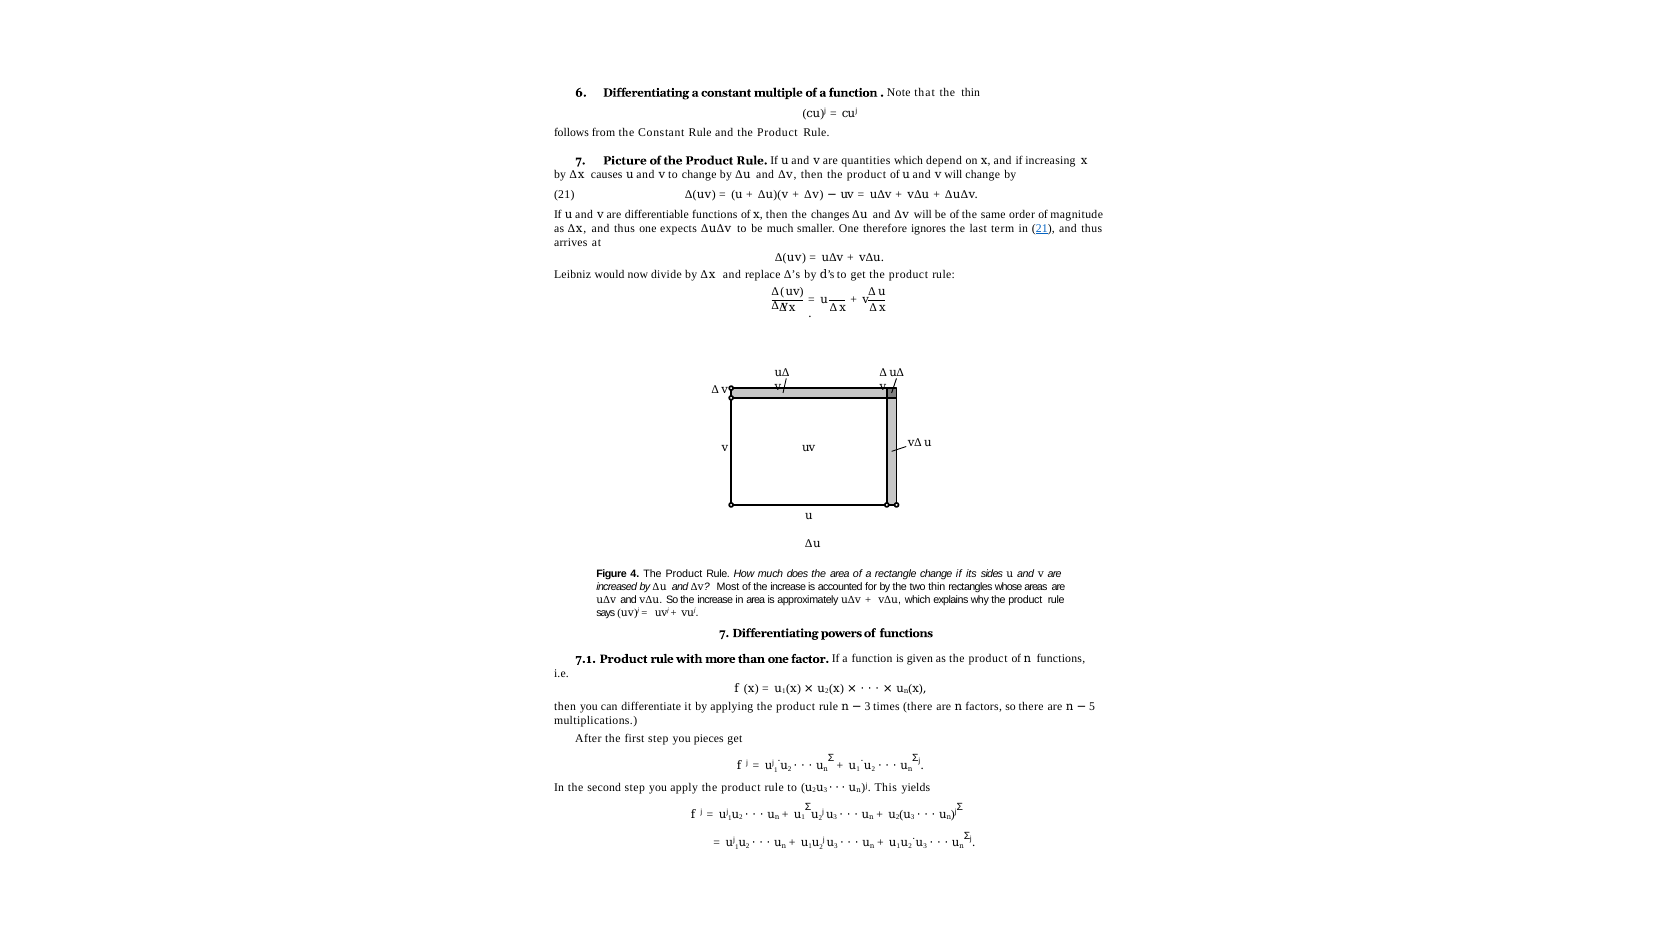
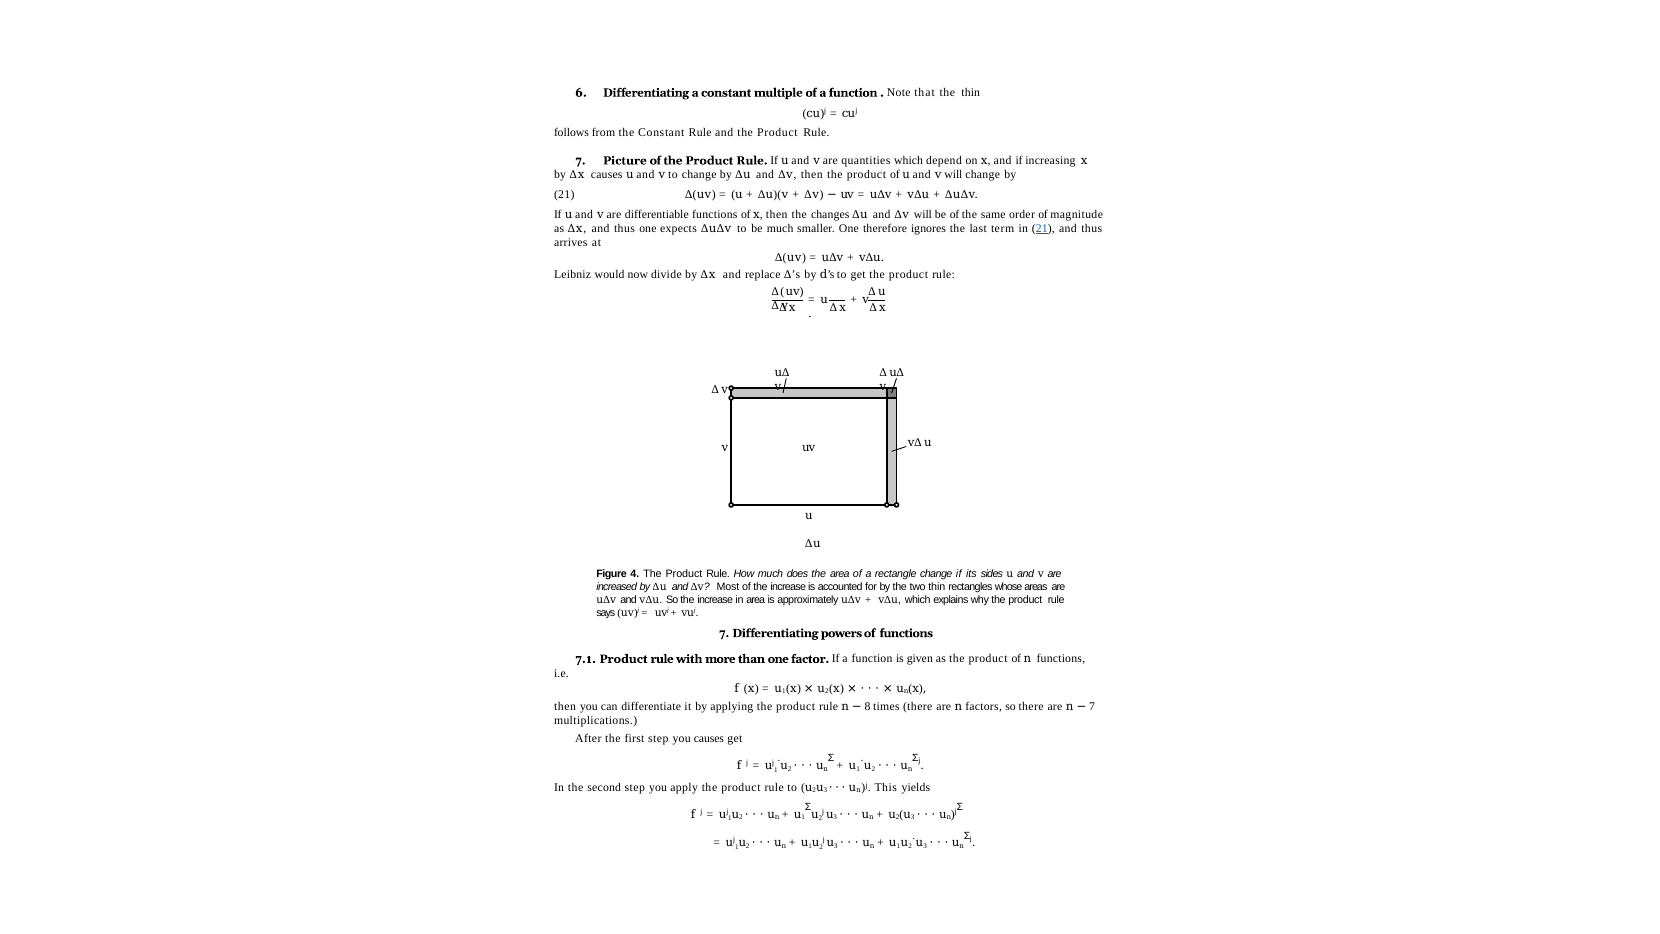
3 at (868, 706): 3 -> 8
5 at (1092, 706): 5 -> 7
you pieces: pieces -> causes
